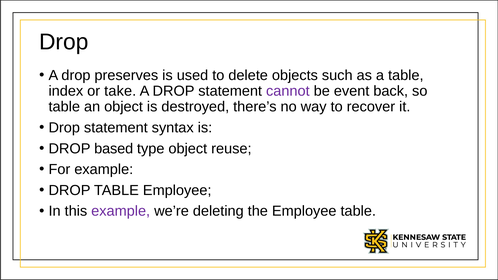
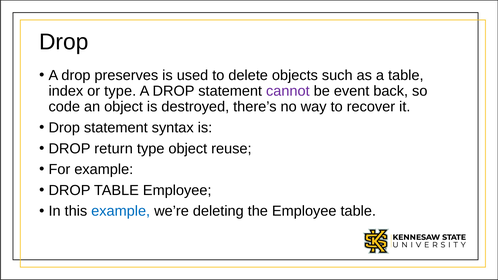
or take: take -> type
table at (64, 107): table -> code
based: based -> return
example at (121, 211) colour: purple -> blue
